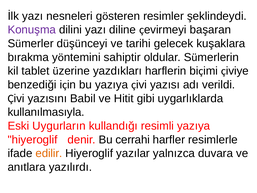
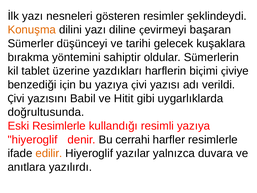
Konuşma colour: purple -> orange
kullanılmasıyla: kullanılmasıyla -> doğrultusunda
Eski Uygurların: Uygurların -> Resimlerle
